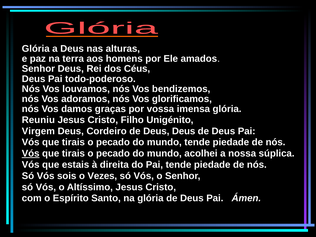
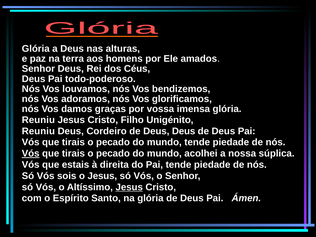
Virgem at (38, 131): Virgem -> Reuniu
o Vezes: Vezes -> Jesus
Jesus at (129, 187) underline: none -> present
